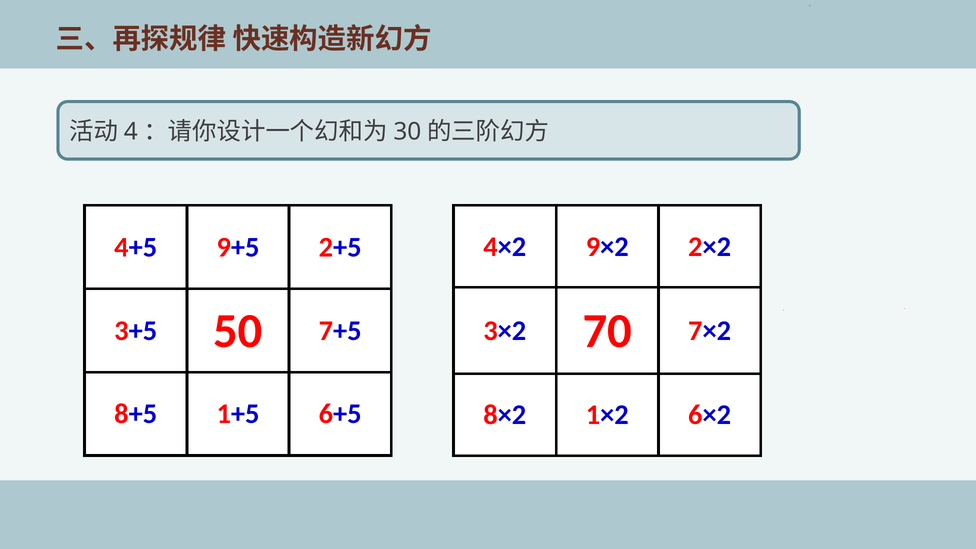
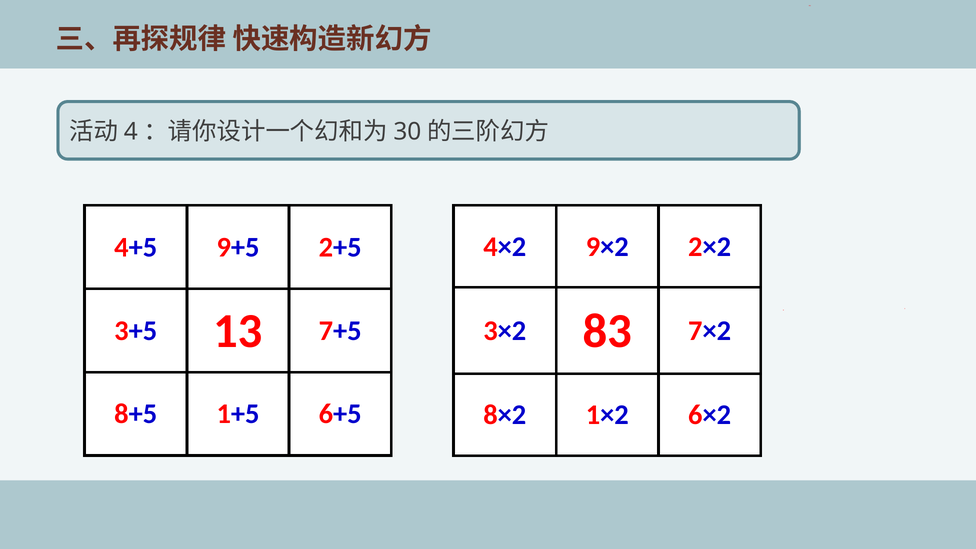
50: 50 -> 13
70: 70 -> 83
